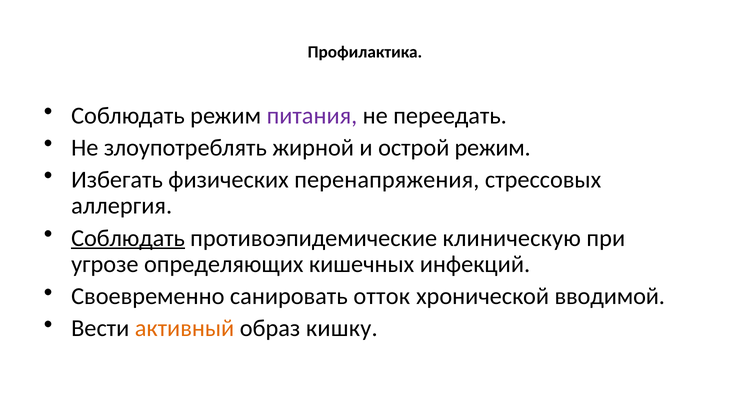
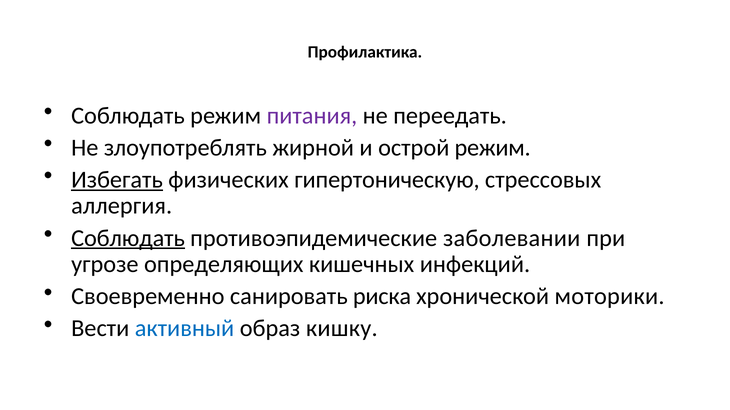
Избегать underline: none -> present
перенапряжения: перенапряжения -> гипертоническую
клиническую: клиническую -> заболевании
отток: отток -> риска
вводимой: вводимой -> моторики
активный colour: orange -> blue
